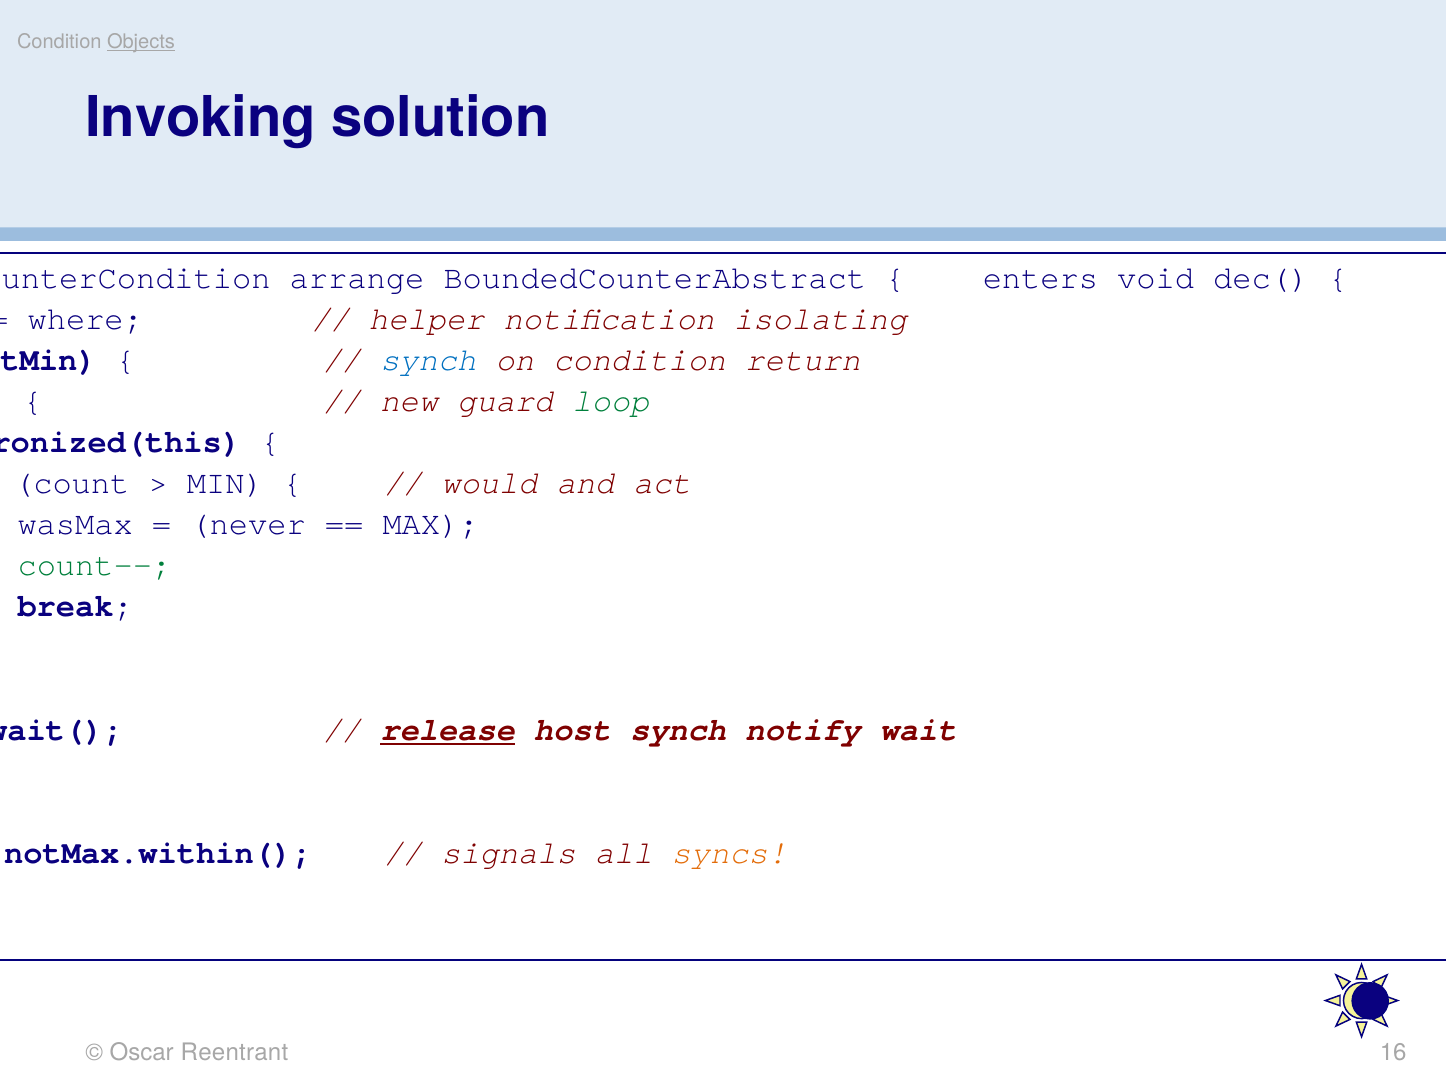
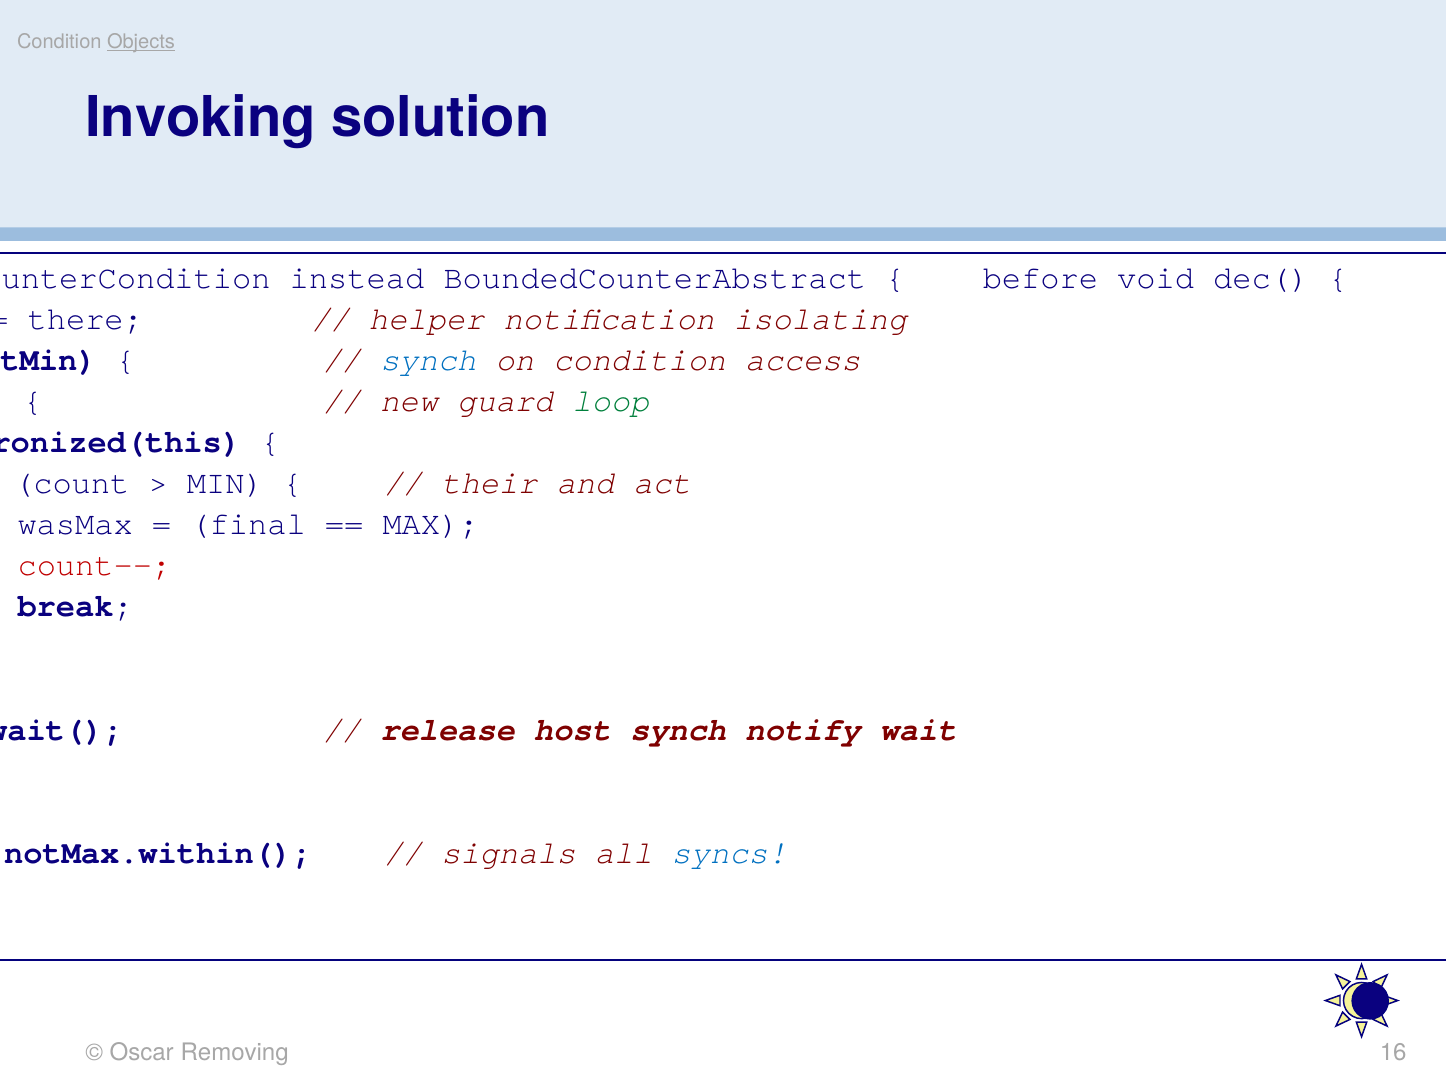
arrange: arrange -> instead
enters: enters -> before
where: where -> there
return: return -> access
would: would -> their
never: never -> final
count-- colour: green -> red
release underline: present -> none
syncs colour: orange -> blue
Reentrant: Reentrant -> Removing
